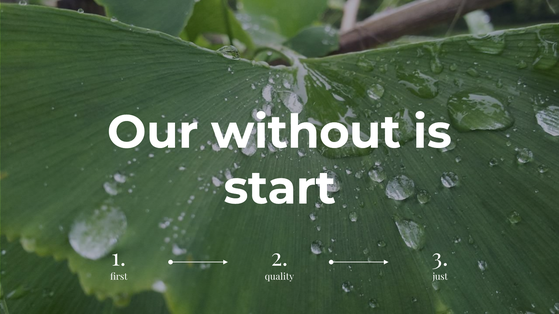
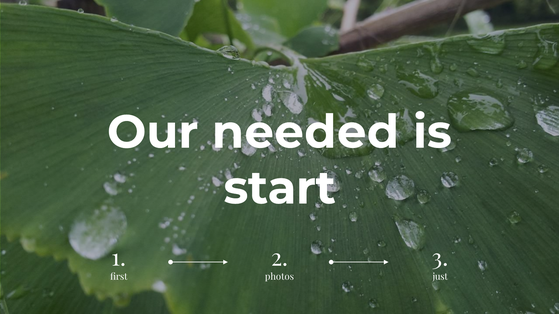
without: without -> needed
quality: quality -> photos
